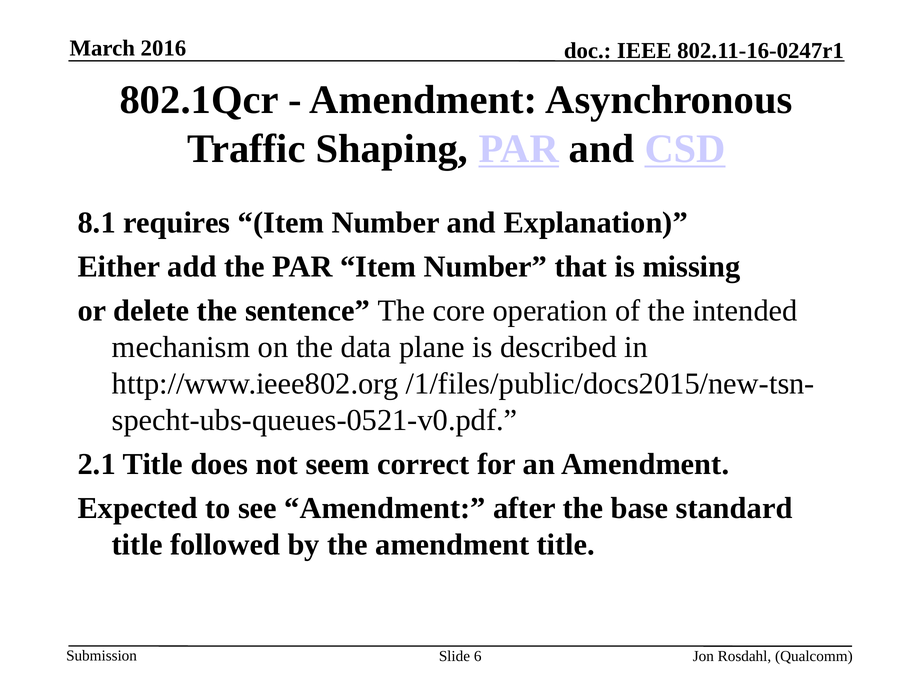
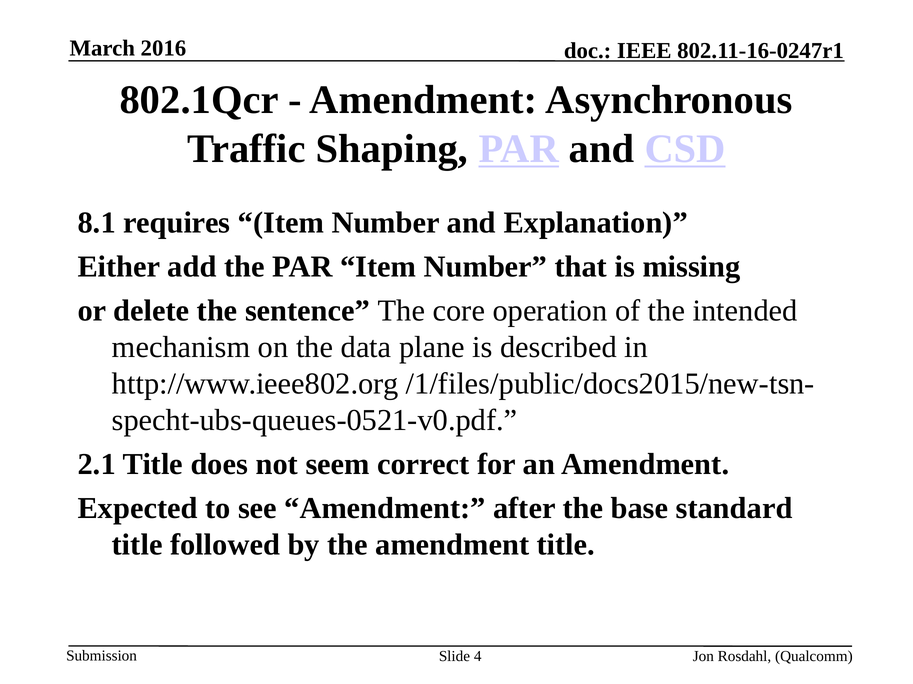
6: 6 -> 4
